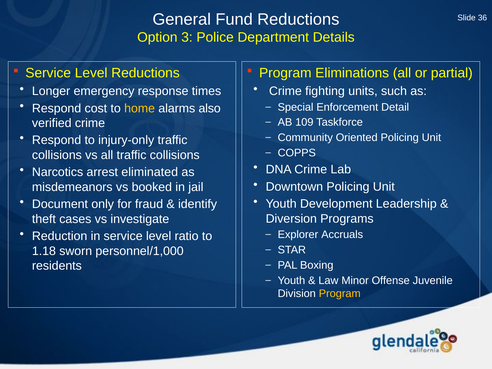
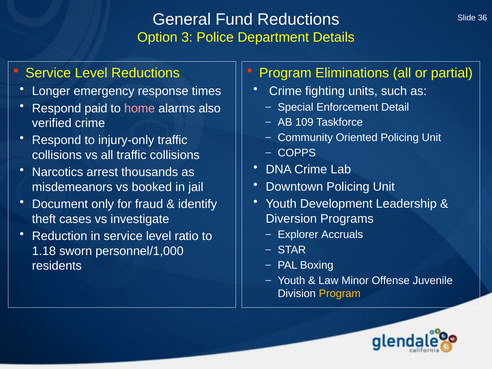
cost: cost -> paid
home colour: yellow -> pink
eliminated: eliminated -> thousands
